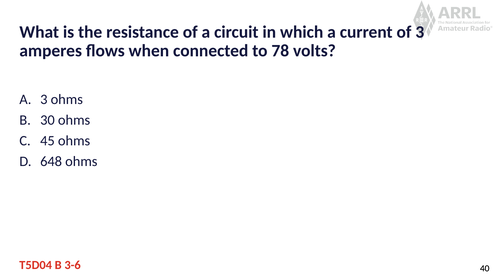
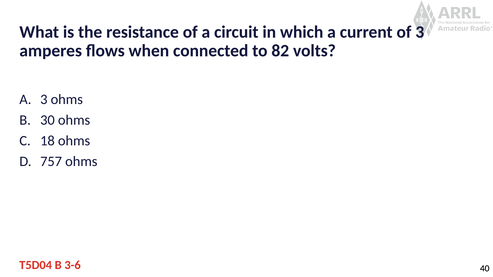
78: 78 -> 82
45: 45 -> 18
648: 648 -> 757
